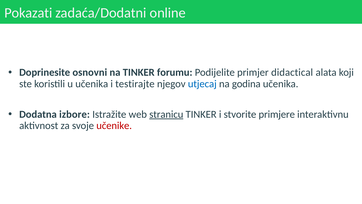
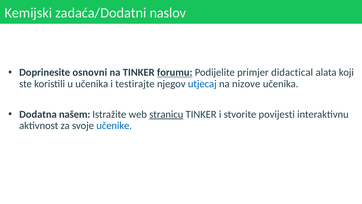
Pokazati: Pokazati -> Kemijski
online: online -> naslov
forumu underline: none -> present
godina: godina -> nizove
izbore: izbore -> našem
primjere: primjere -> povijesti
učenike colour: red -> blue
